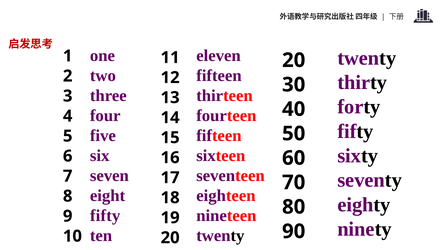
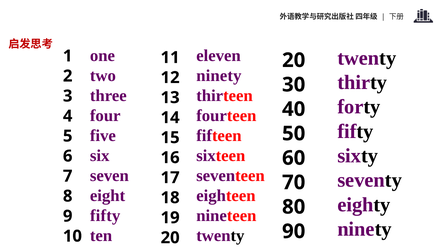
fifteen at (219, 76): fifteen -> ninety
